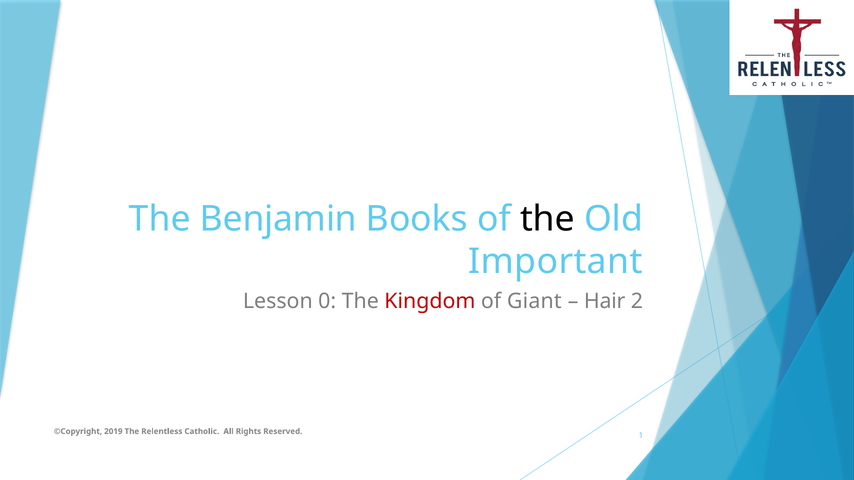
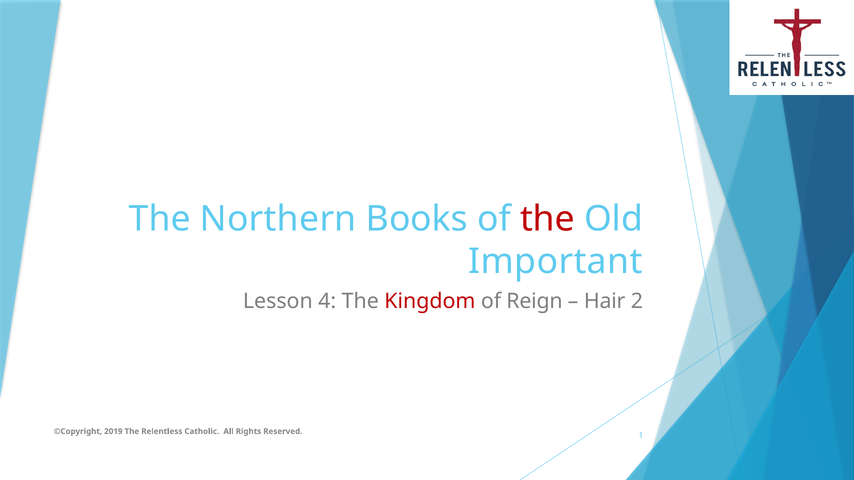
Benjamin: Benjamin -> Northern
the at (547, 219) colour: black -> red
0: 0 -> 4
Giant: Giant -> Reign
